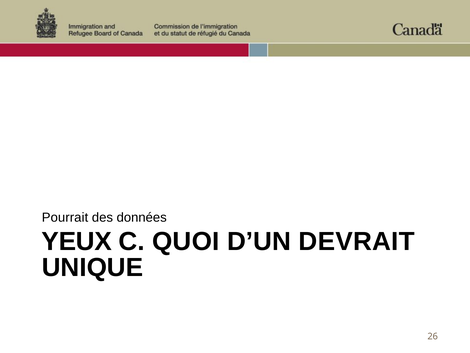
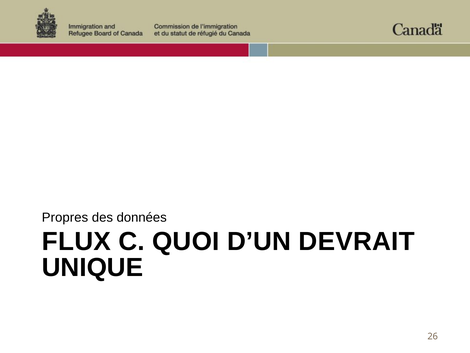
Pourrait: Pourrait -> Propres
YEUX: YEUX -> FLUX
